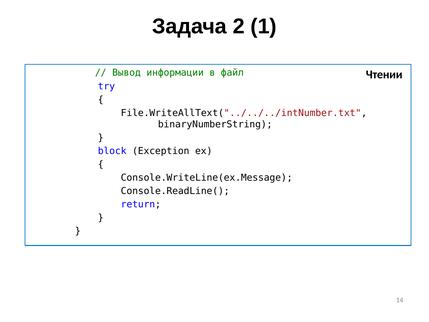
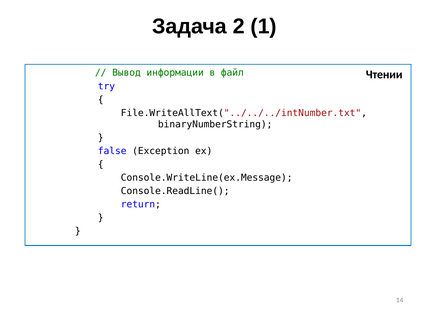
block: block -> false
